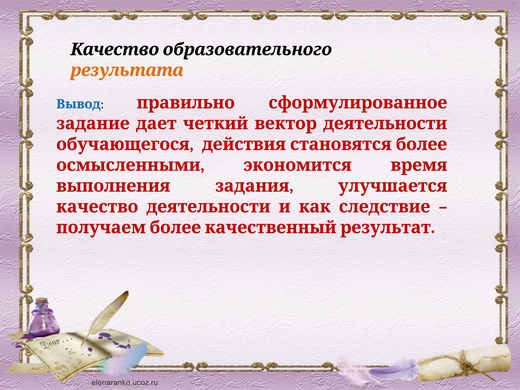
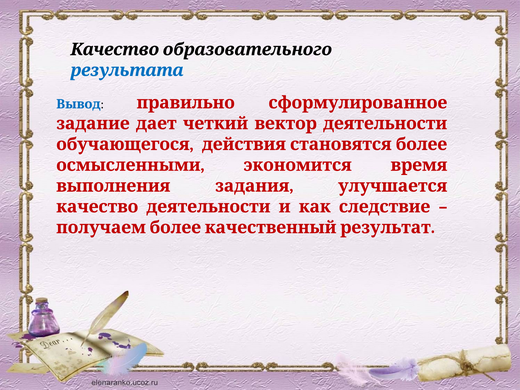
результата colour: orange -> blue
